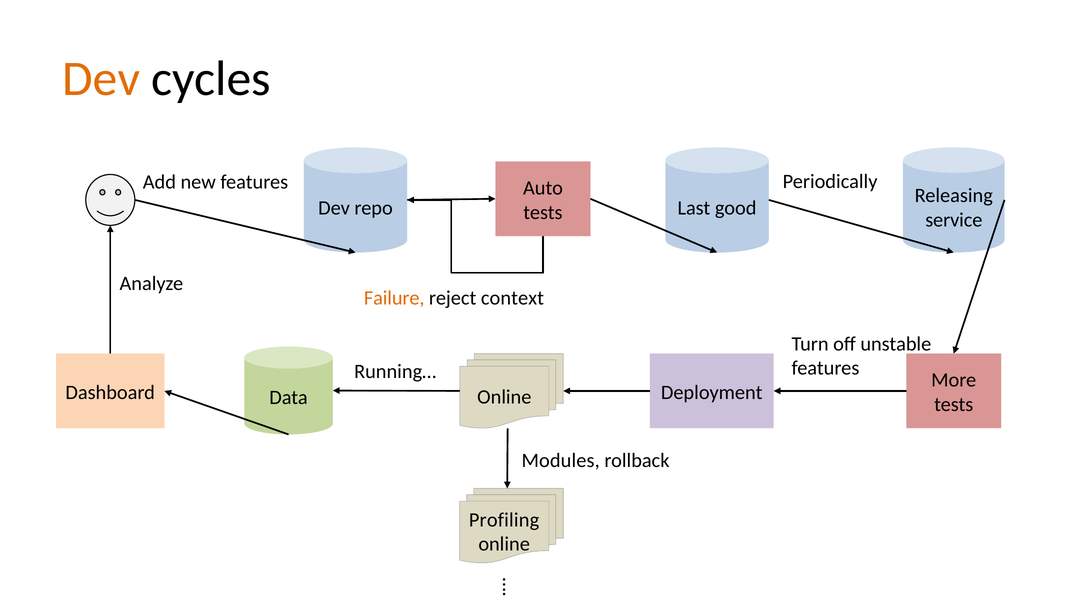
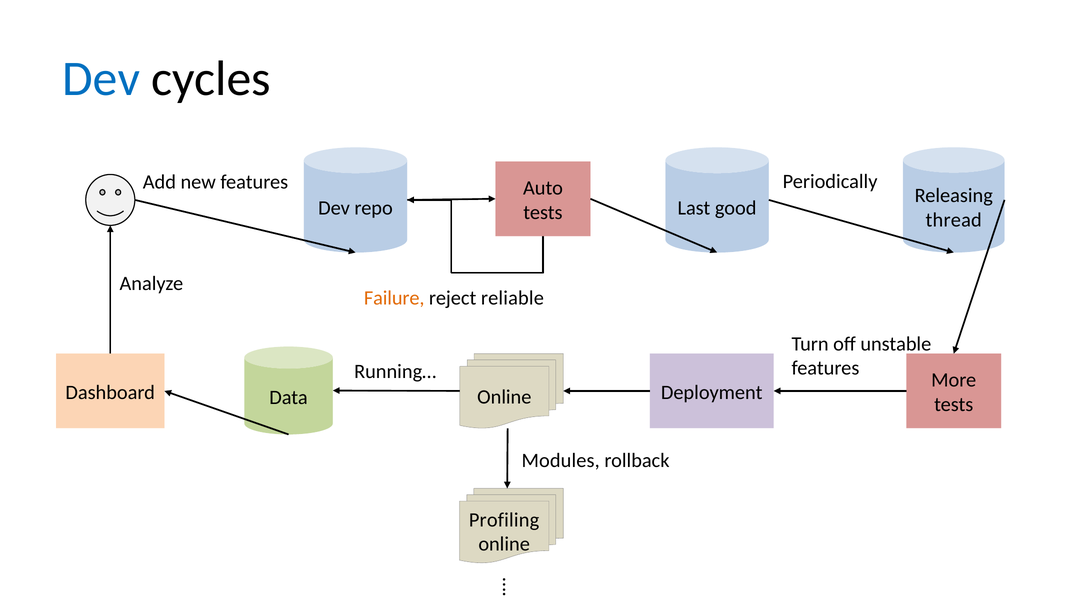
Dev at (101, 79) colour: orange -> blue
service: service -> thread
context: context -> reliable
